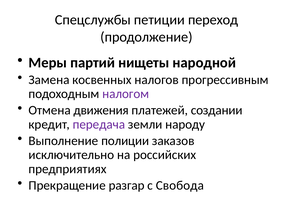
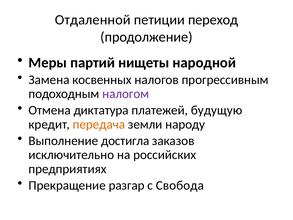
Спецслужбы: Спецслужбы -> Отдаленной
движения: движения -> диктатура
создании: создании -> будущую
передача colour: purple -> orange
полиции: полиции -> достигла
